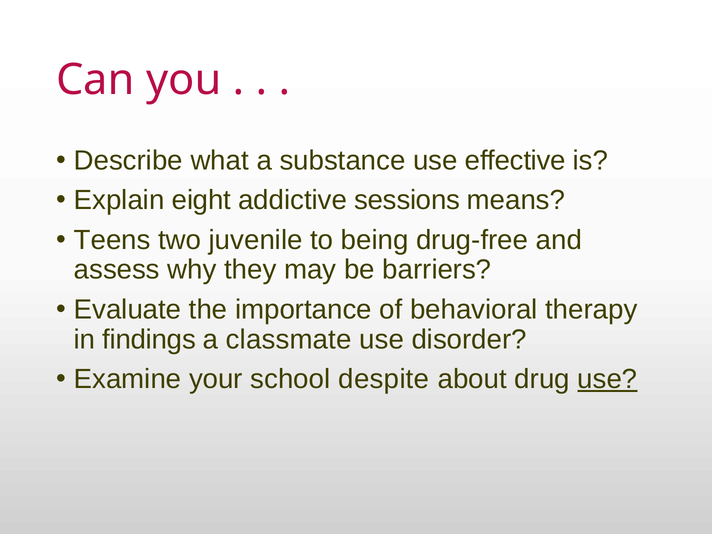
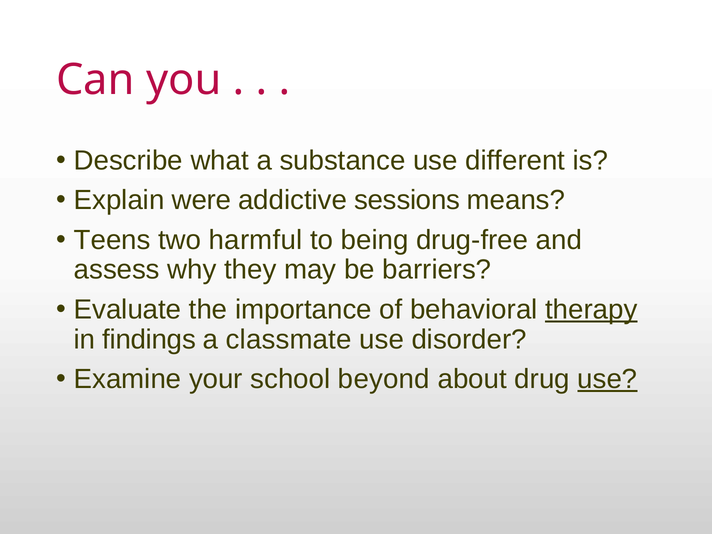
effective: effective -> different
eight: eight -> were
juvenile: juvenile -> harmful
therapy underline: none -> present
despite: despite -> beyond
